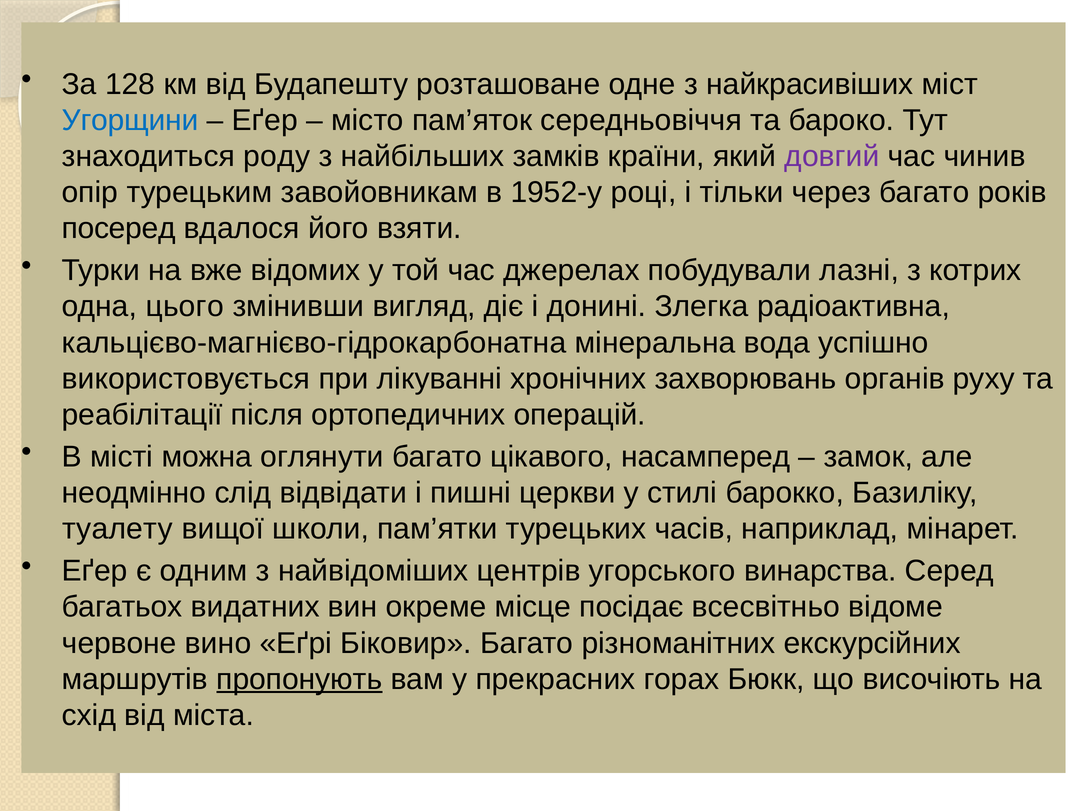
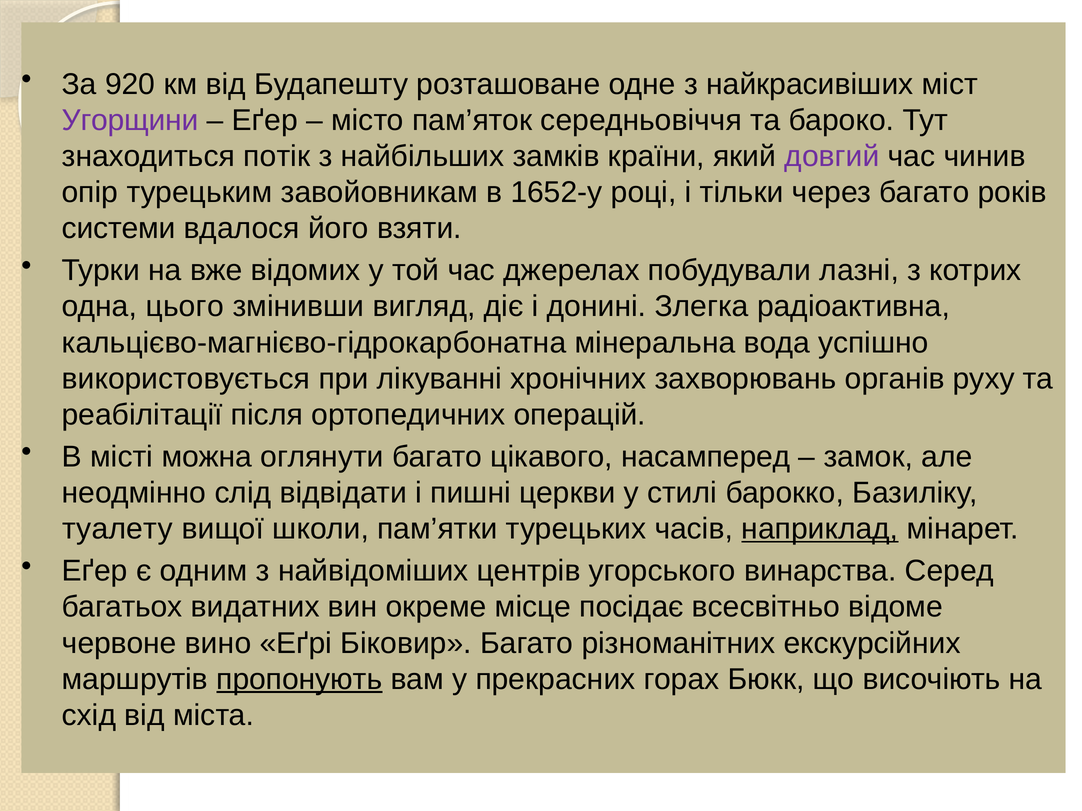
128: 128 -> 920
Угорщини colour: blue -> purple
роду: роду -> потік
1952-у: 1952-у -> 1652-у
посеред: посеред -> системи
наприклад underline: none -> present
